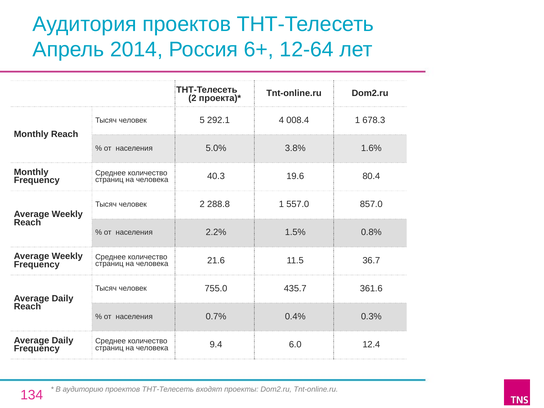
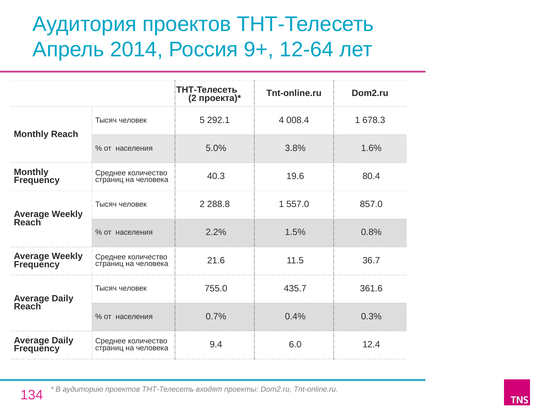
6+: 6+ -> 9+
